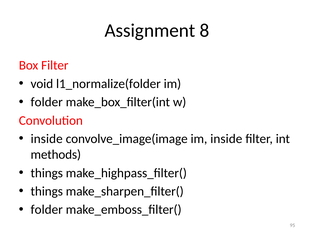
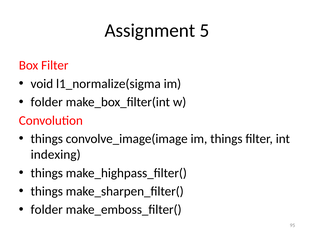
8: 8 -> 5
l1_normalize(folder: l1_normalize(folder -> l1_normalize(sigma
inside at (47, 139): inside -> things
im inside: inside -> things
methods: methods -> indexing
